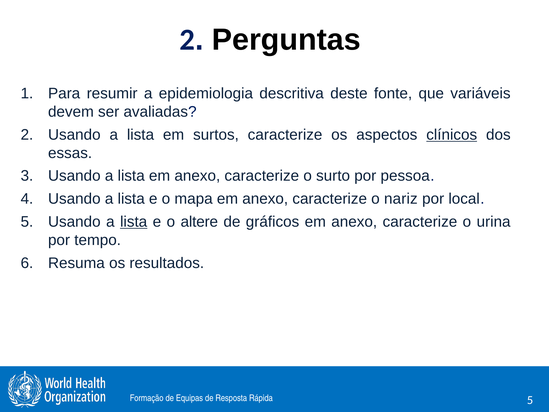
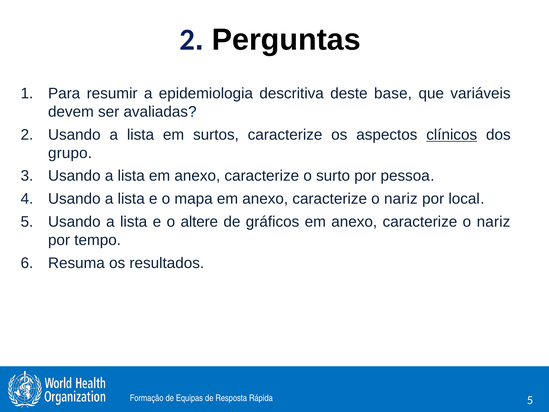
fonte: fonte -> base
essas: essas -> grupo
lista at (134, 222) underline: present -> none
urina at (494, 222): urina -> nariz
